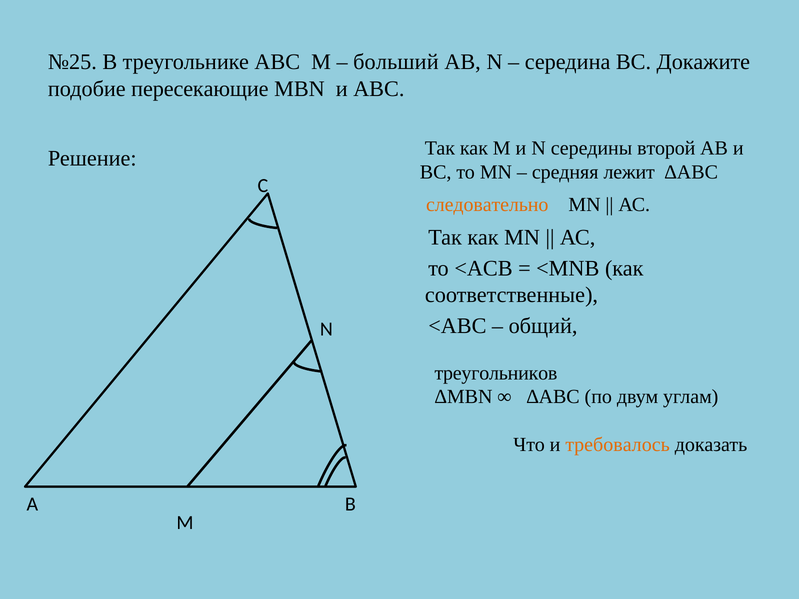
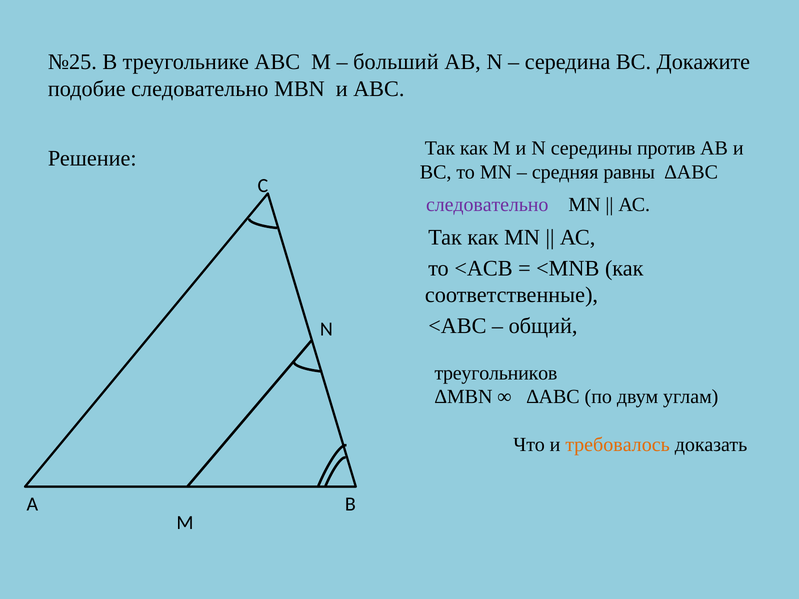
подобие пересекающие: пересекающие -> следовательно
второй: второй -> против
лежит: лежит -> равны
следовательно at (487, 205) colour: orange -> purple
